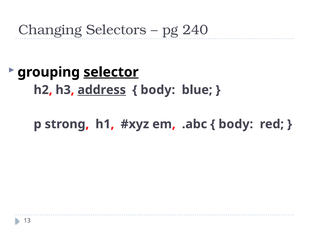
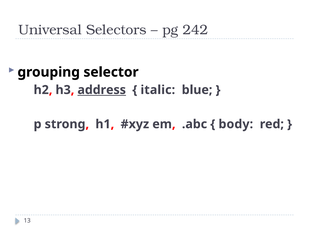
Changing: Changing -> Universal
240: 240 -> 242
selector underline: present -> none
body at (158, 90): body -> italic
